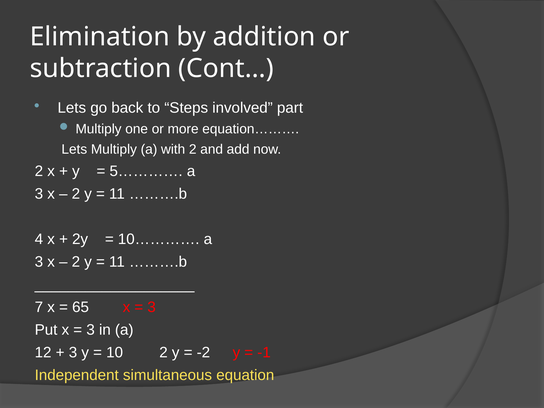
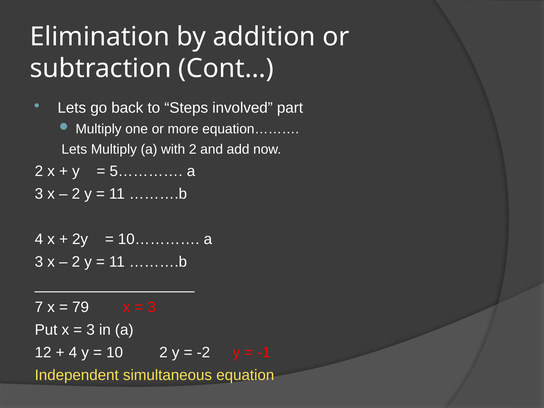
65: 65 -> 79
3 at (73, 353): 3 -> 4
